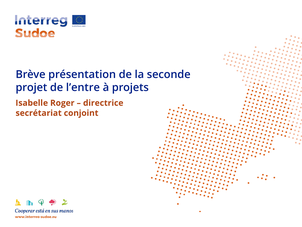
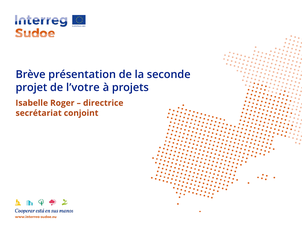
l’entre: l’entre -> l’votre
